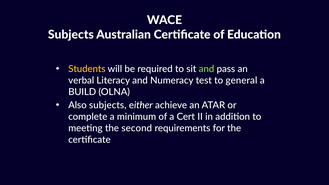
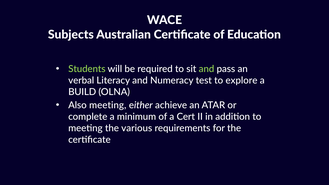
Students colour: yellow -> light green
general: general -> explore
Also subjects: subjects -> meeting
second: second -> various
